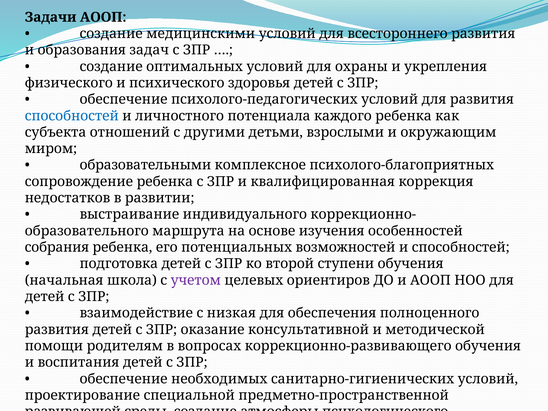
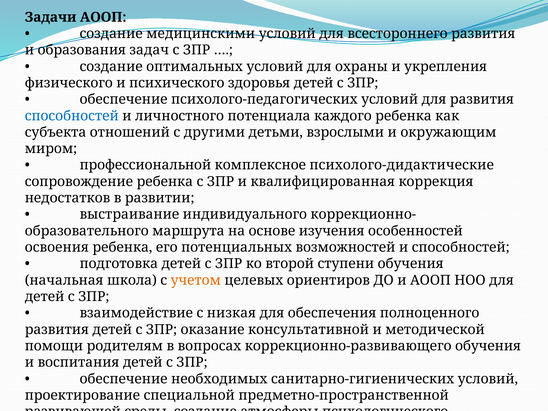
образовательными: образовательными -> профессиональной
психолого-благоприятных: психолого-благоприятных -> психолого-дидактические
собрания: собрания -> освоения
учетом colour: purple -> orange
